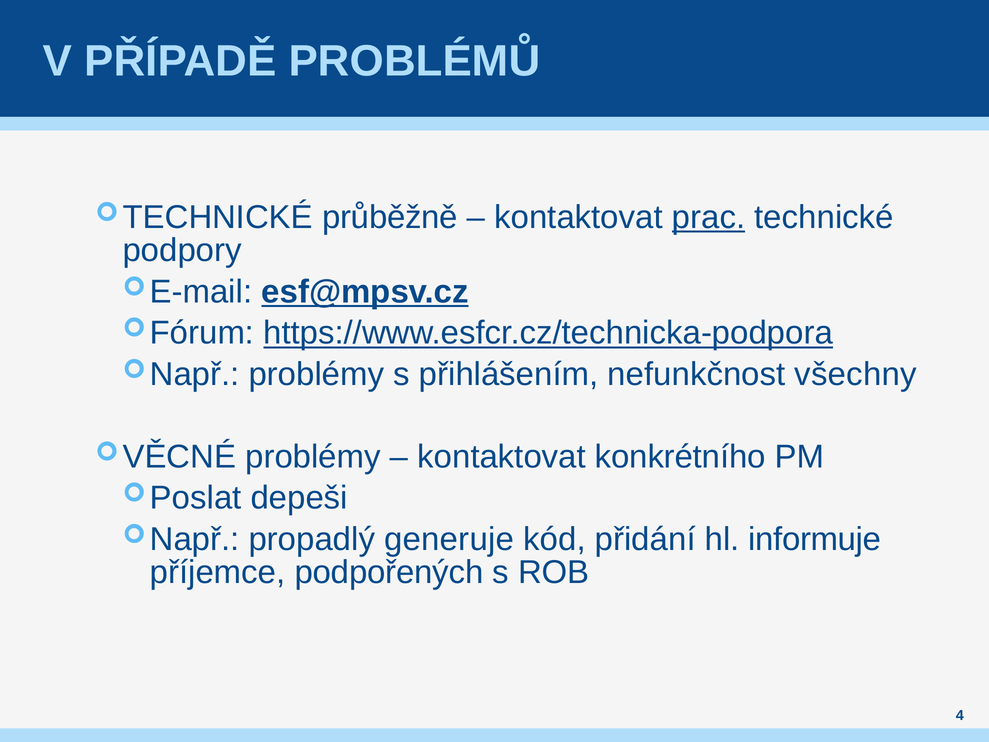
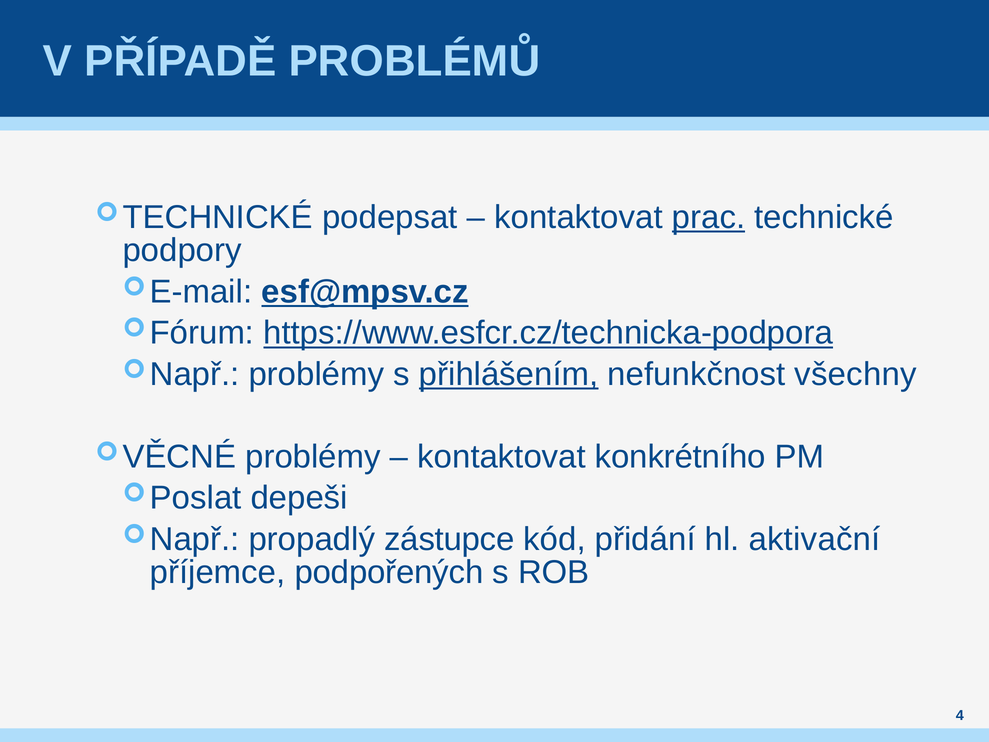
průběžně: průběžně -> podepsat
přihlášením underline: none -> present
generuje: generuje -> zástupce
informuje: informuje -> aktivační
